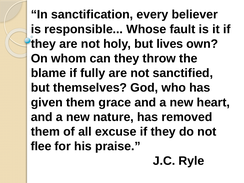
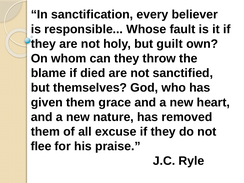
lives: lives -> guilt
fully: fully -> died
